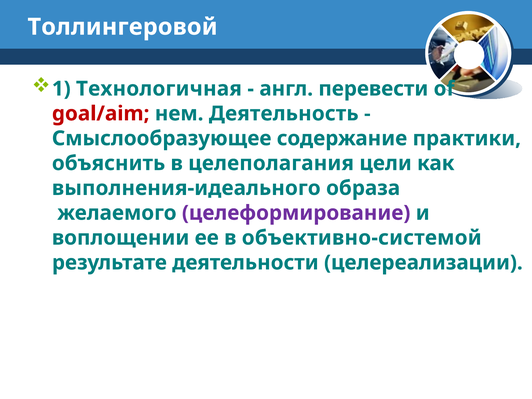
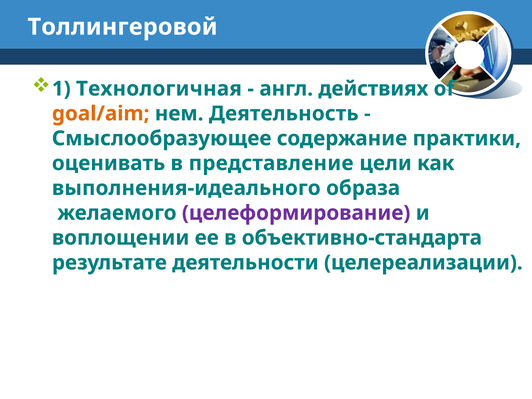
перевести: перевести -> действиях
goal/aim colour: red -> orange
объяснить: объяснить -> оценивать
целеполагания: целеполагания -> представление
объективно-системой: объективно-системой -> объективно-стандарта
